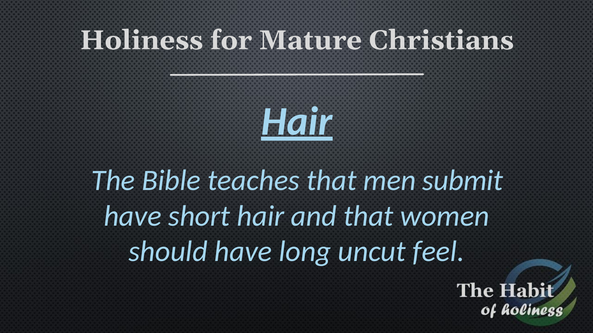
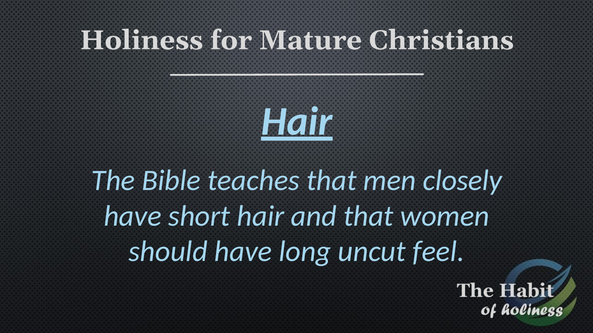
submit: submit -> closely
